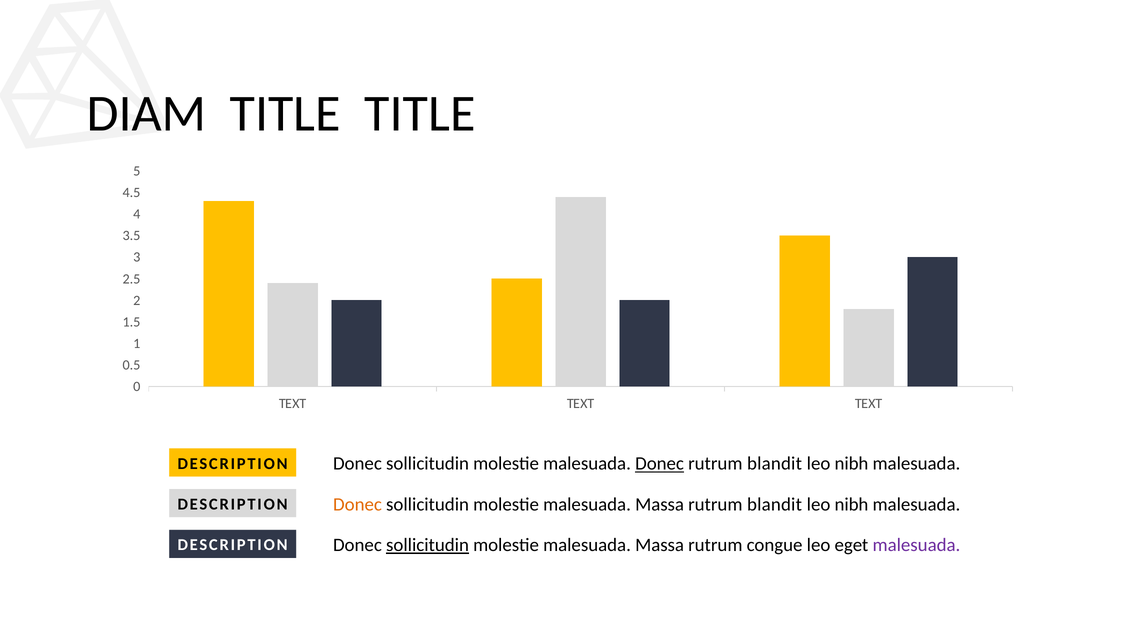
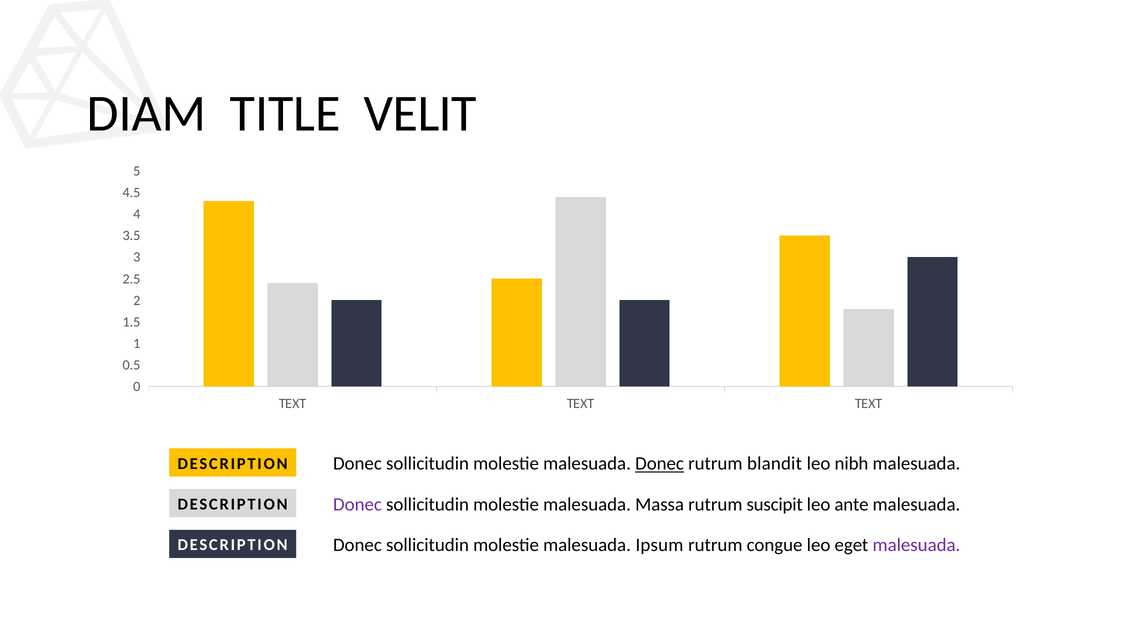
TITLE TITLE: TITLE -> VELIT
Donec at (358, 505) colour: orange -> purple
blandit at (774, 505): blandit -> suscipit
nibh at (851, 505): nibh -> ante
sollicitudin at (428, 546) underline: present -> none
Massa at (660, 546): Massa -> Ipsum
